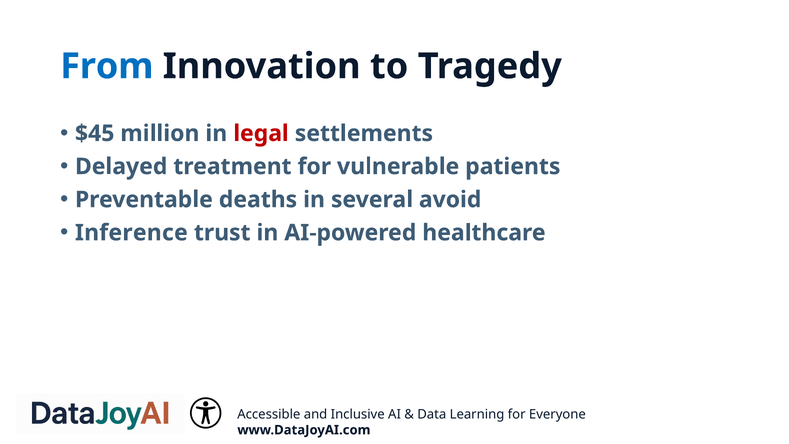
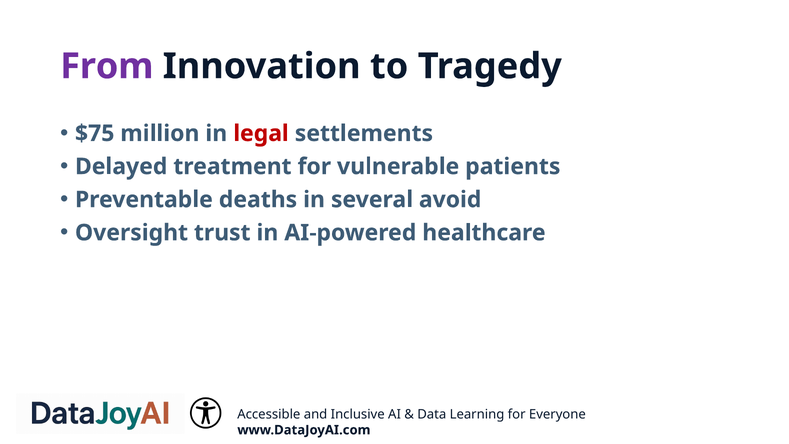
From colour: blue -> purple
$45: $45 -> $75
Inference: Inference -> Oversight
